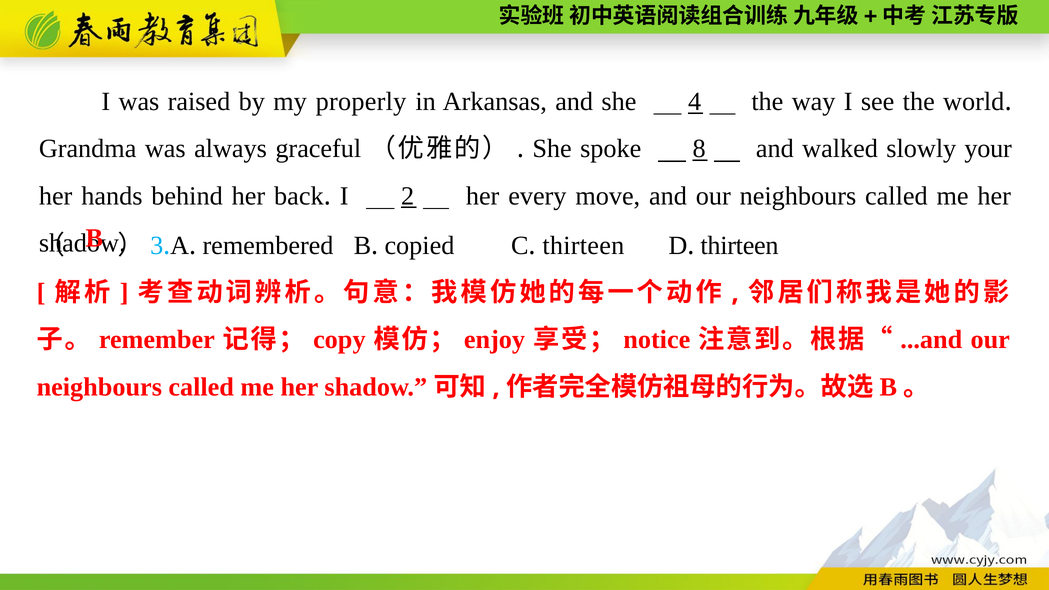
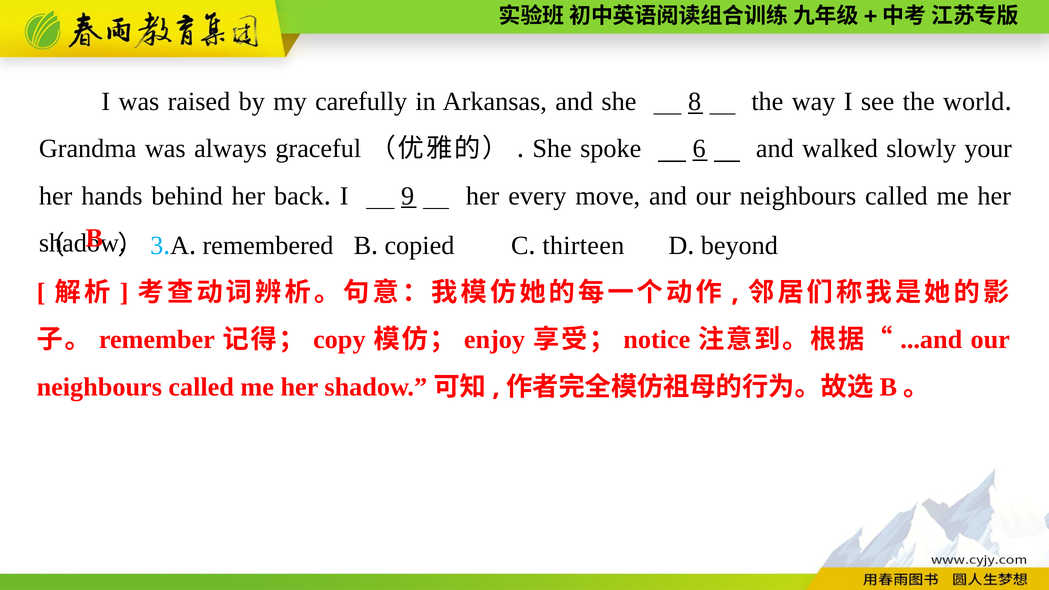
properly: properly -> carefully
4: 4 -> 8
8: 8 -> 6
2: 2 -> 9
thirteen at (740, 246): thirteen -> beyond
